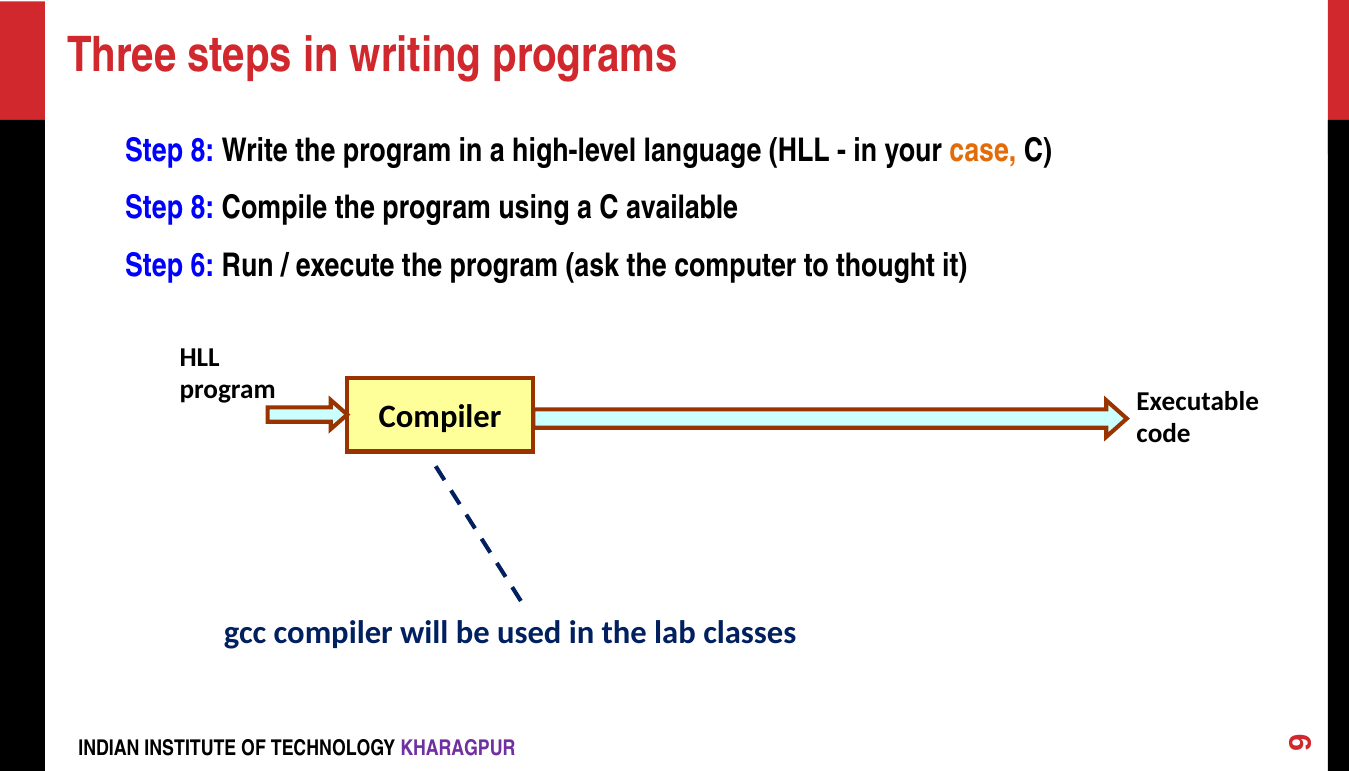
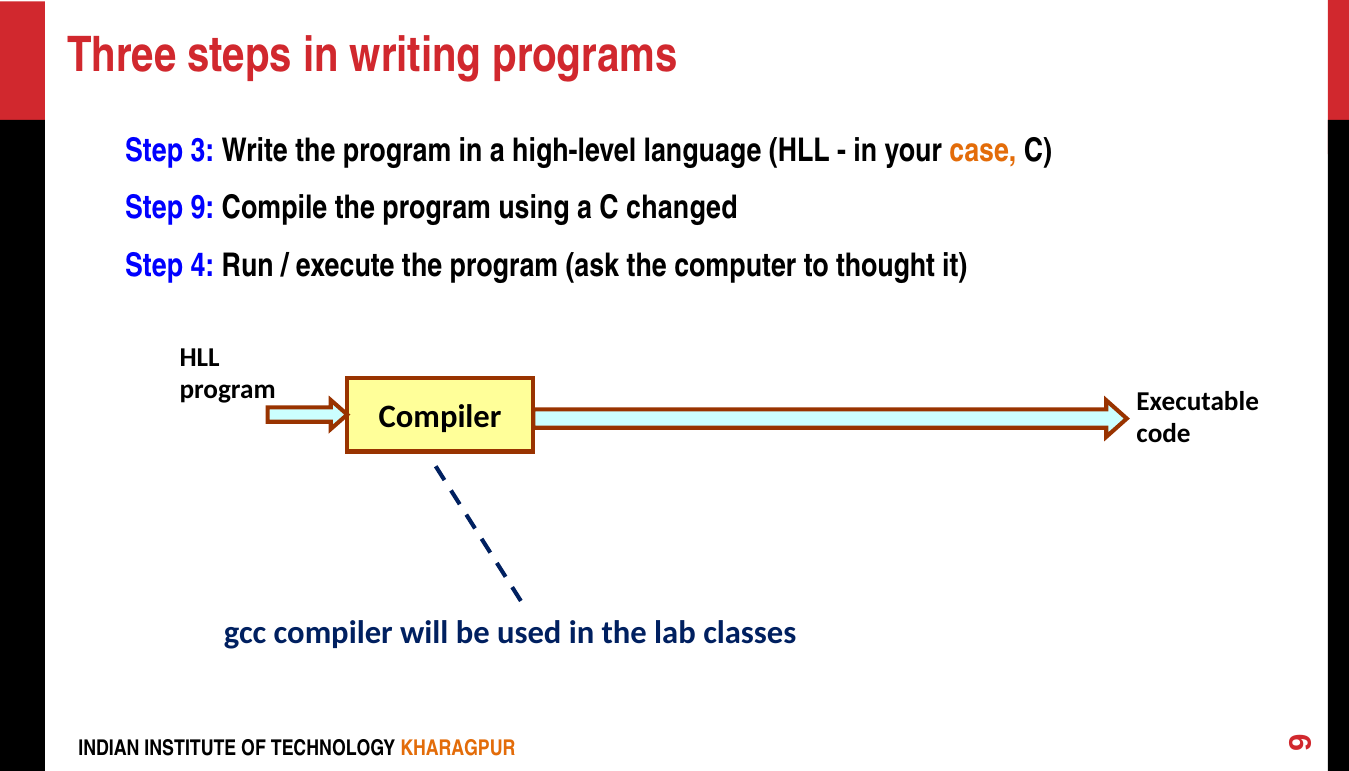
8 at (202, 150): 8 -> 3
8 at (202, 208): 8 -> 9
available: available -> changed
6: 6 -> 4
KHARAGPUR colour: purple -> orange
